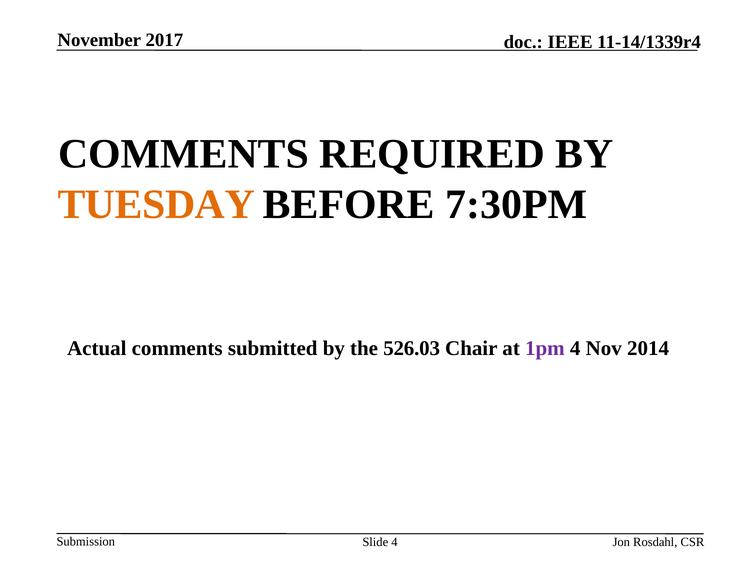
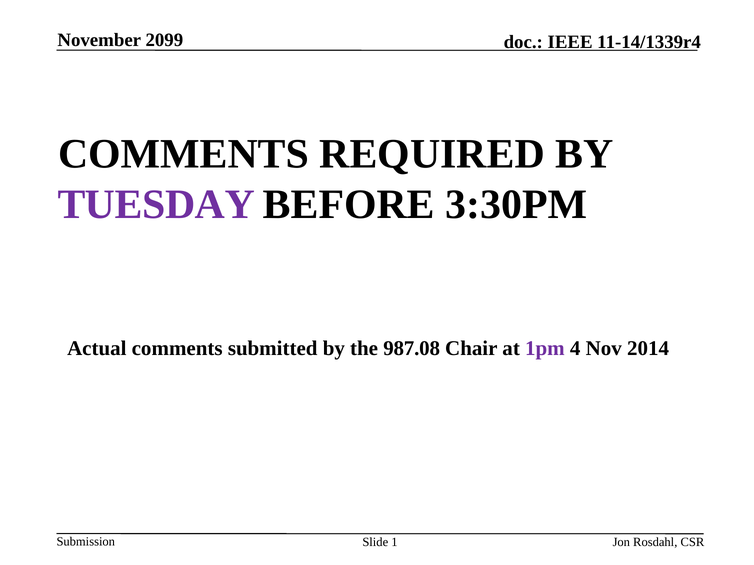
2017: 2017 -> 2099
TUESDAY colour: orange -> purple
7:30PM: 7:30PM -> 3:30PM
526.03: 526.03 -> 987.08
Slide 4: 4 -> 1
